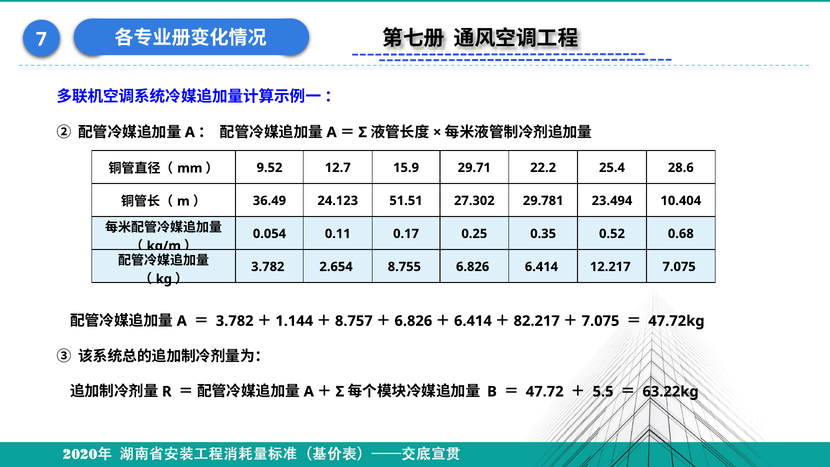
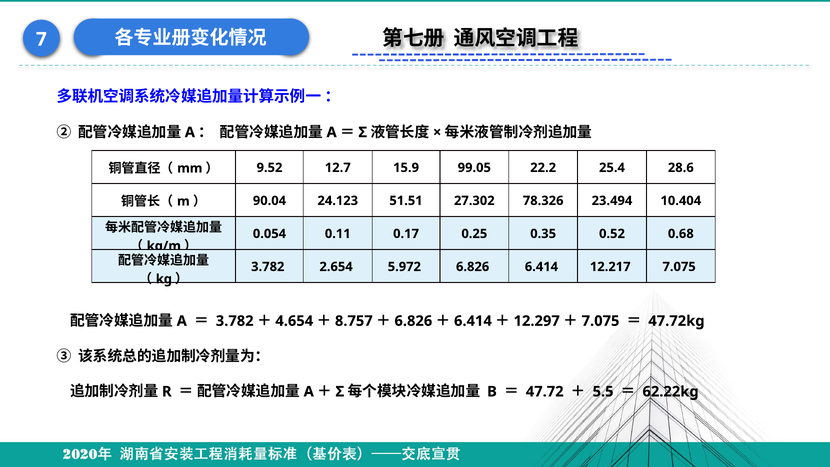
29.71: 29.71 -> 99.05
36.49: 36.49 -> 90.04
29.781: 29.781 -> 78.326
8.755: 8.755 -> 5.972
1.144: 1.144 -> 4.654
82.217: 82.217 -> 12.297
63.22kg: 63.22kg -> 62.22kg
